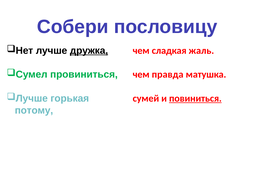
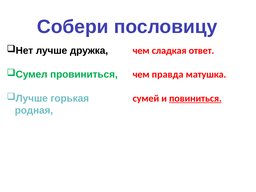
дружка underline: present -> none
жаль: жаль -> ответ
потому: потому -> родная
